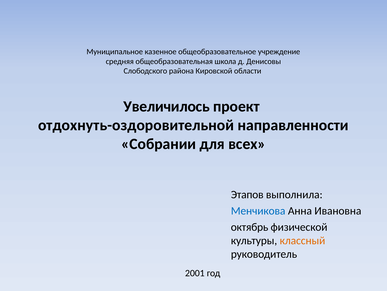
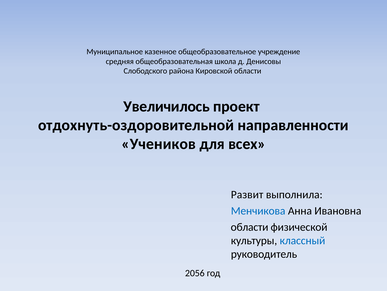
Собрании: Собрании -> Учеников
Этапов: Этапов -> Развит
октябрь at (250, 226): октябрь -> области
классный colour: orange -> blue
2001: 2001 -> 2056
